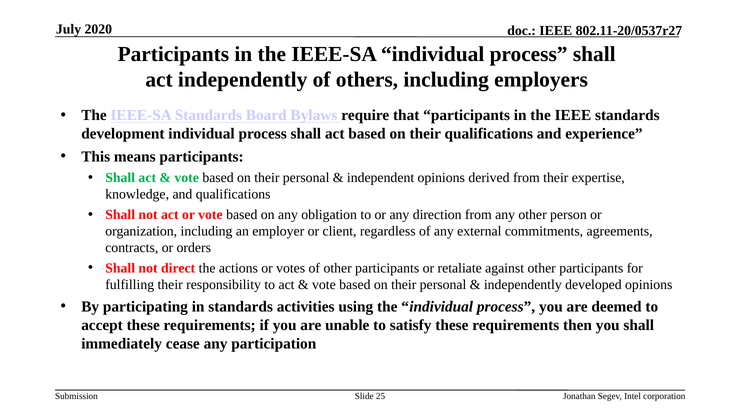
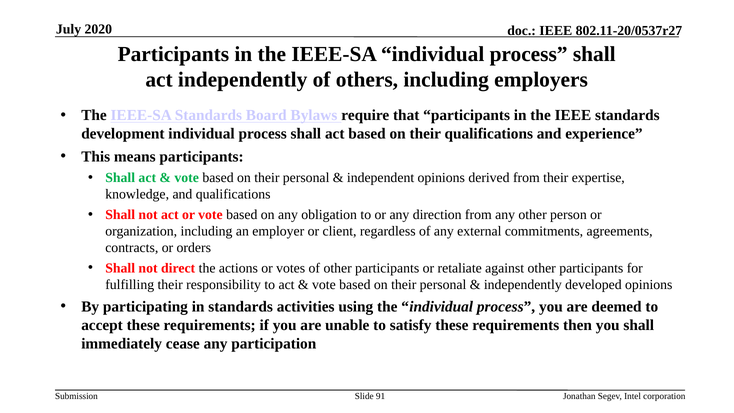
25: 25 -> 91
